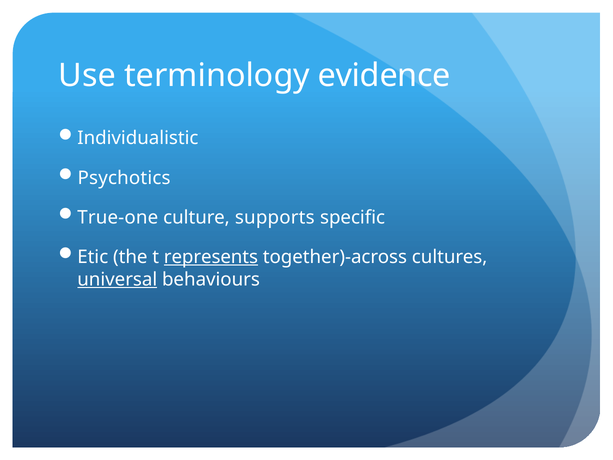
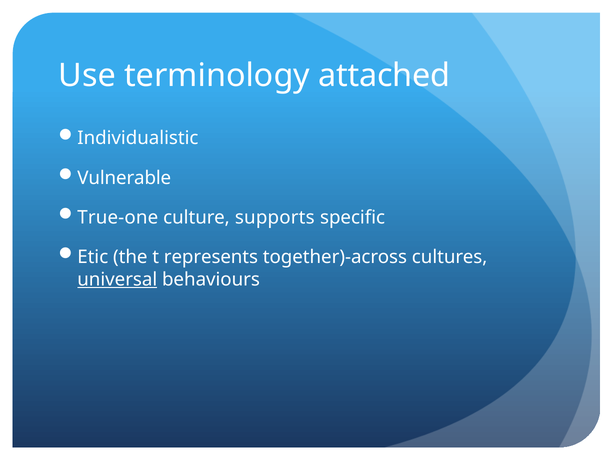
evidence: evidence -> attached
Psychotics: Psychotics -> Vulnerable
represents underline: present -> none
